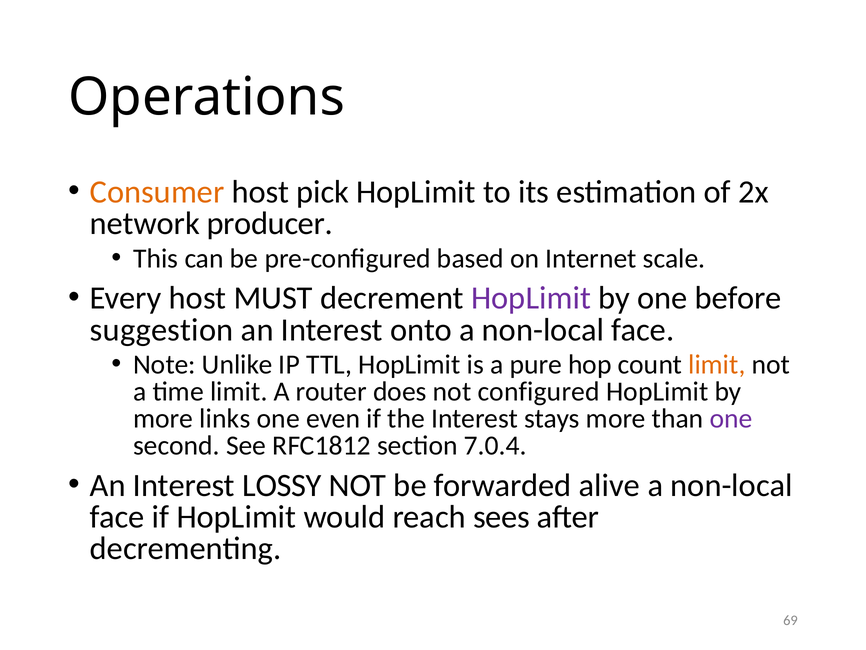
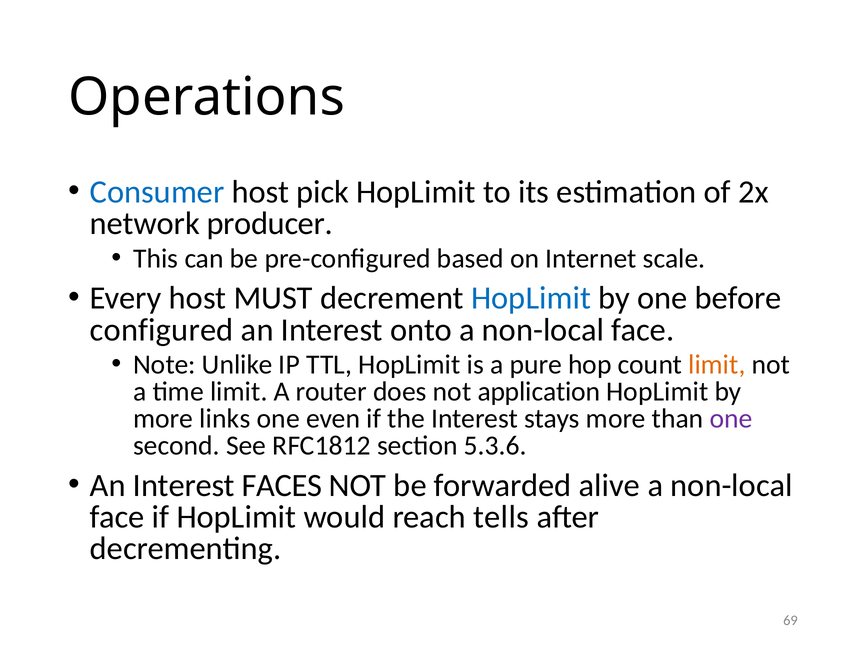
Consumer colour: orange -> blue
HopLimit at (531, 298) colour: purple -> blue
suggestion: suggestion -> configured
configured: configured -> application
7.0.4: 7.0.4 -> 5.3.6
LOSSY: LOSSY -> FACES
sees: sees -> tells
